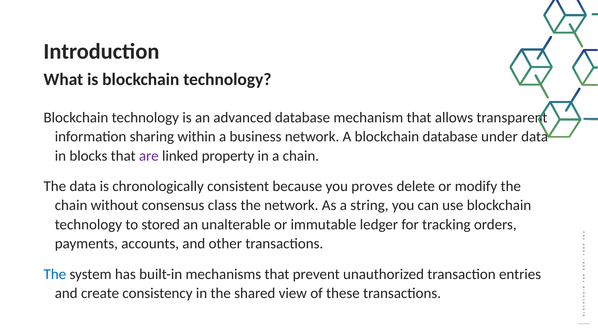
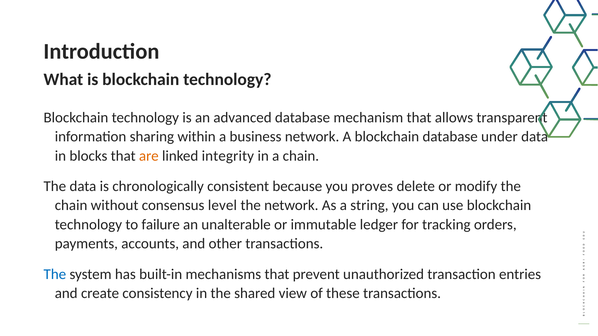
are colour: purple -> orange
property: property -> integrity
class: class -> level
stored: stored -> failure
